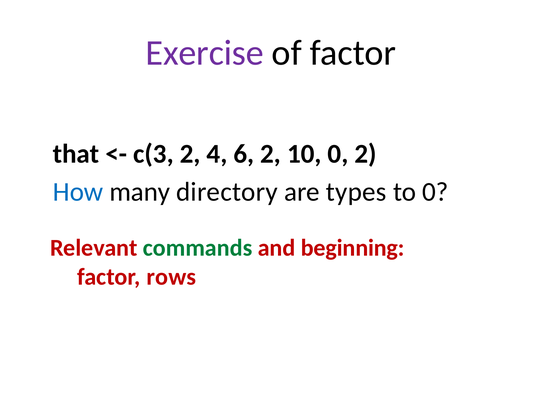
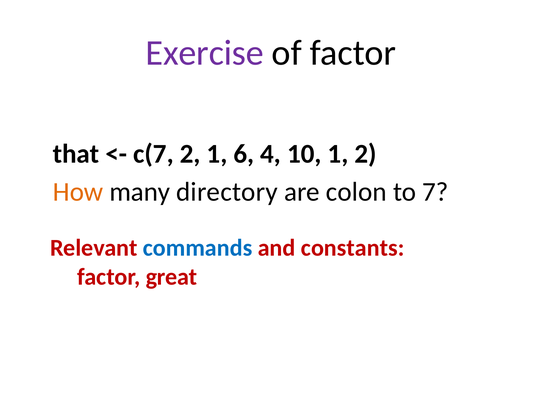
c(3: c(3 -> c(7
2 4: 4 -> 1
6 2: 2 -> 4
10 0: 0 -> 1
How colour: blue -> orange
types: types -> colon
to 0: 0 -> 7
commands colour: green -> blue
beginning: beginning -> constants
rows: rows -> great
